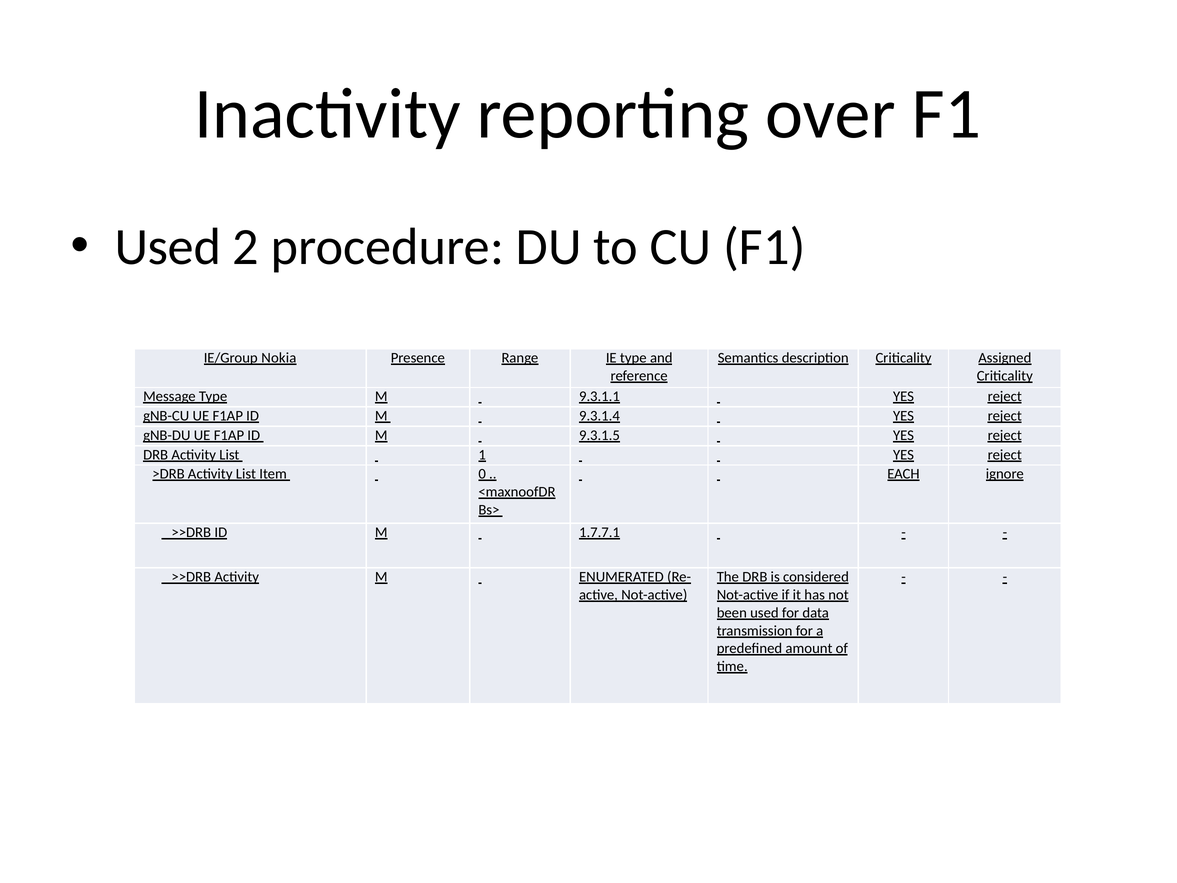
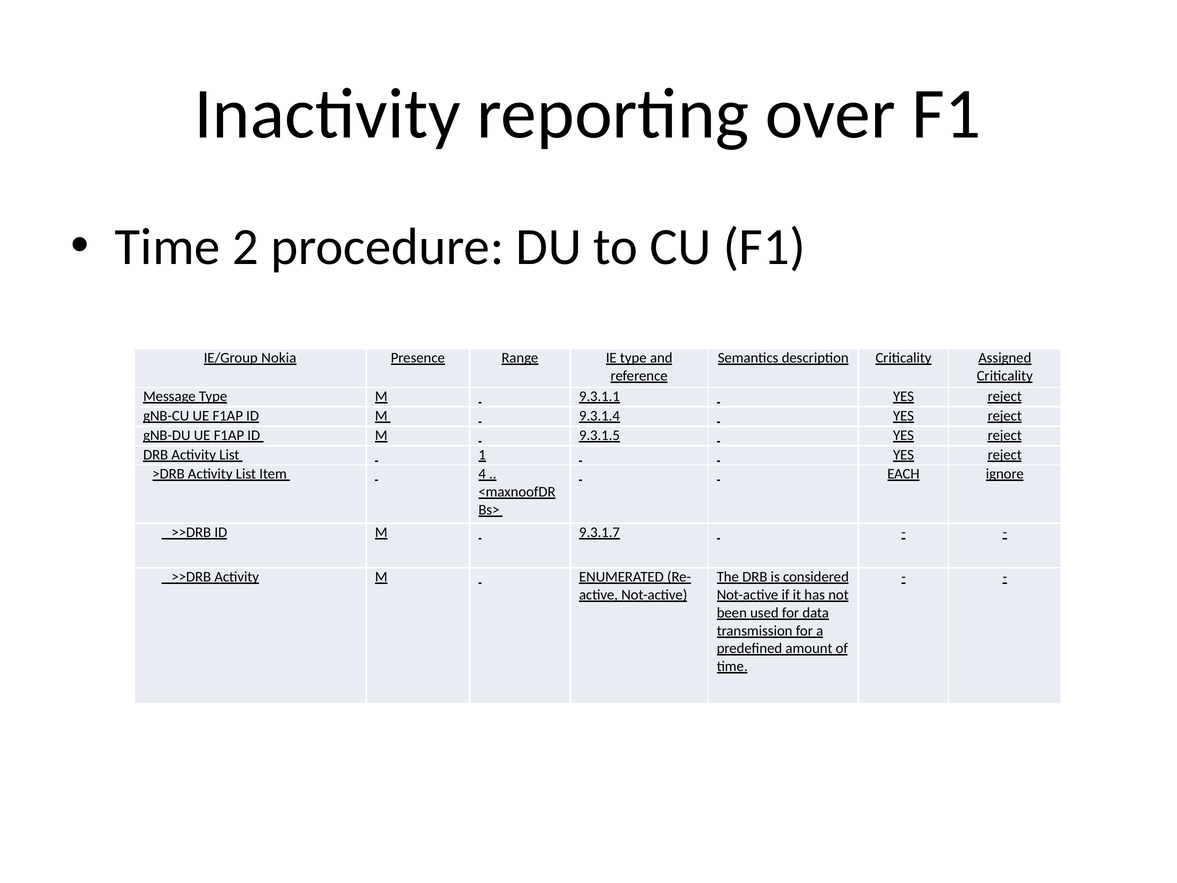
Used at (168, 247): Used -> Time
0: 0 -> 4
1.7.7.1: 1.7.7.1 -> 9.3.1.7
